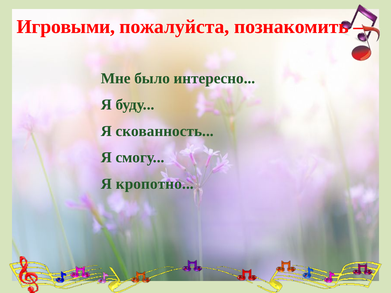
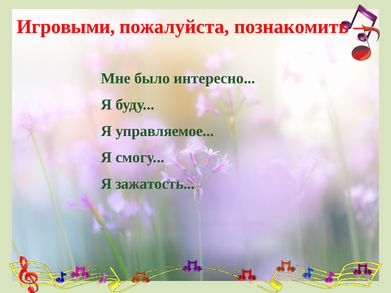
скованность: скованность -> управляемое
кропотно: кропотно -> зажатость
